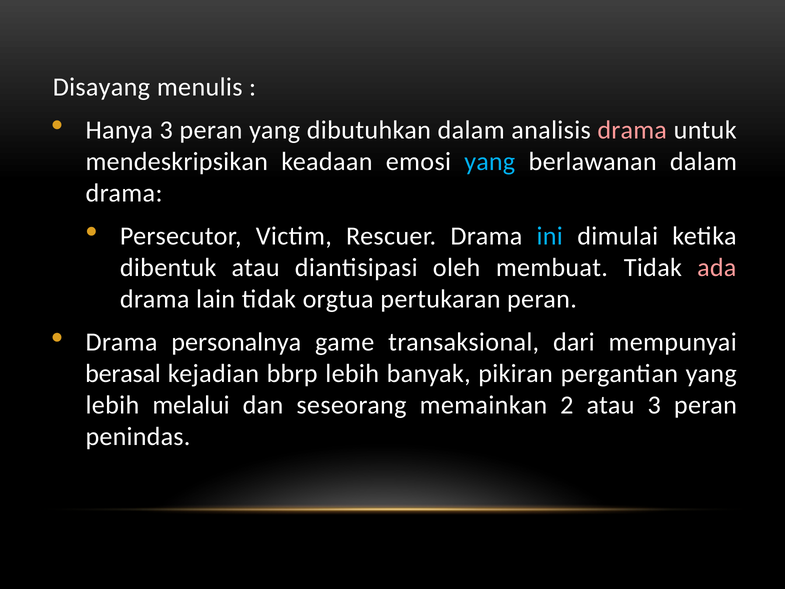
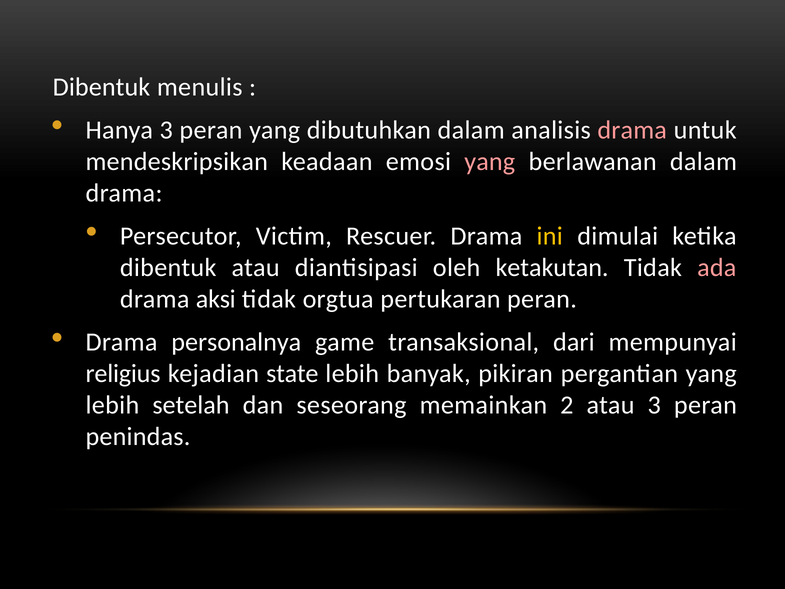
Disayang at (101, 87): Disayang -> Dibentuk
yang at (490, 161) colour: light blue -> pink
ini colour: light blue -> yellow
membuat: membuat -> ketakutan
lain: lain -> aksi
berasal: berasal -> religius
bbrp: bbrp -> state
melalui: melalui -> setelah
